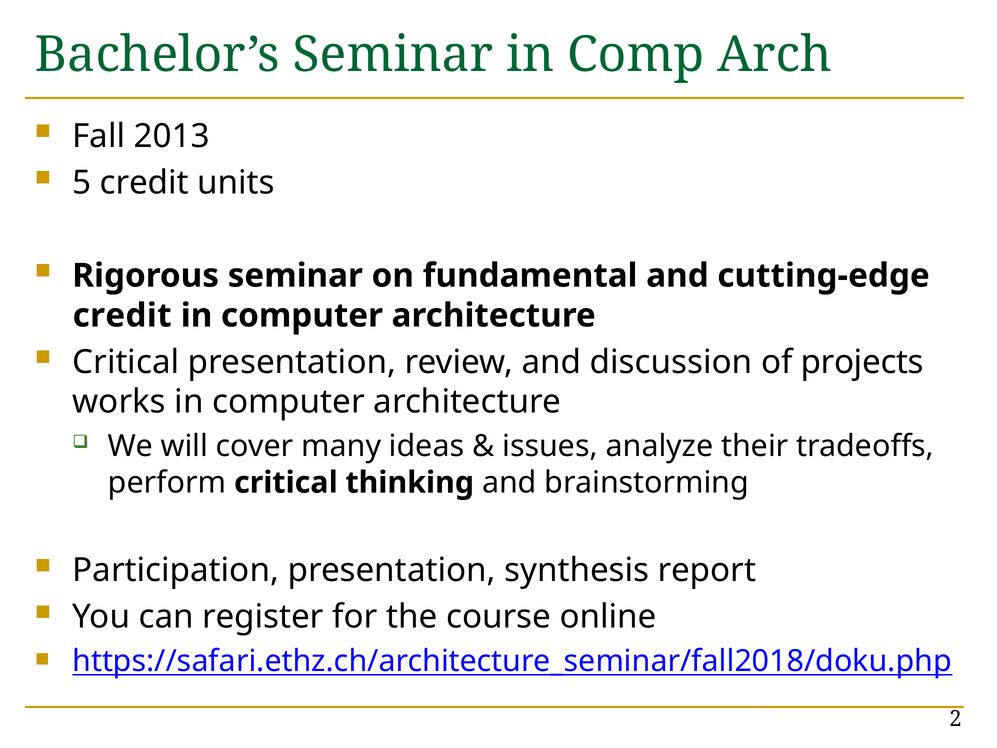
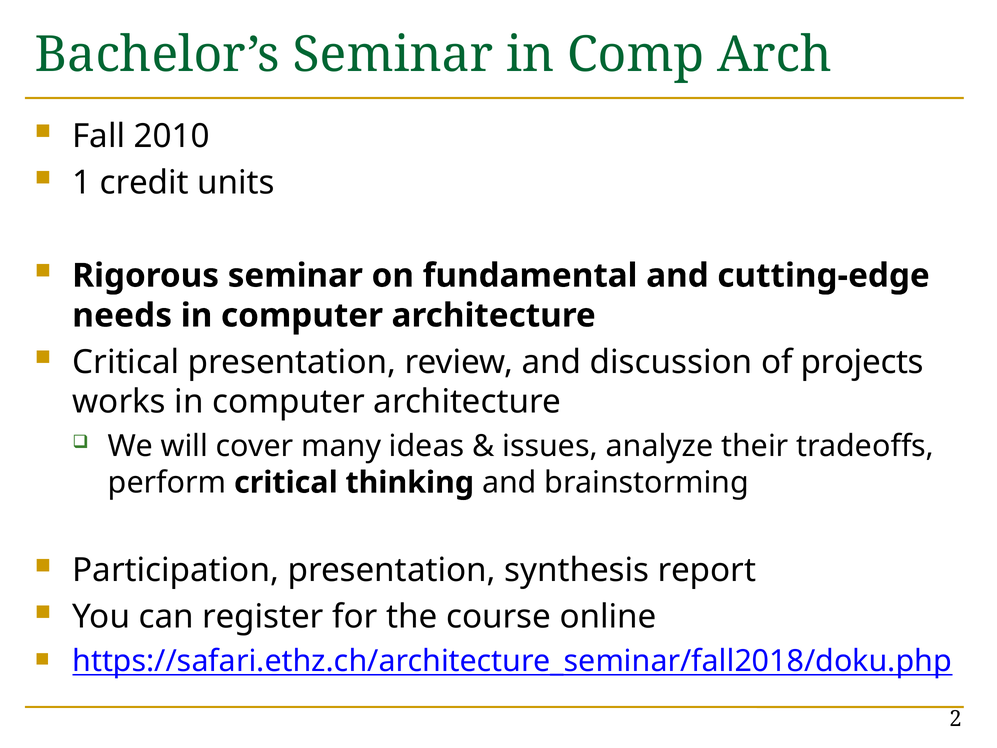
2013: 2013 -> 2010
5: 5 -> 1
credit at (122, 315): credit -> needs
